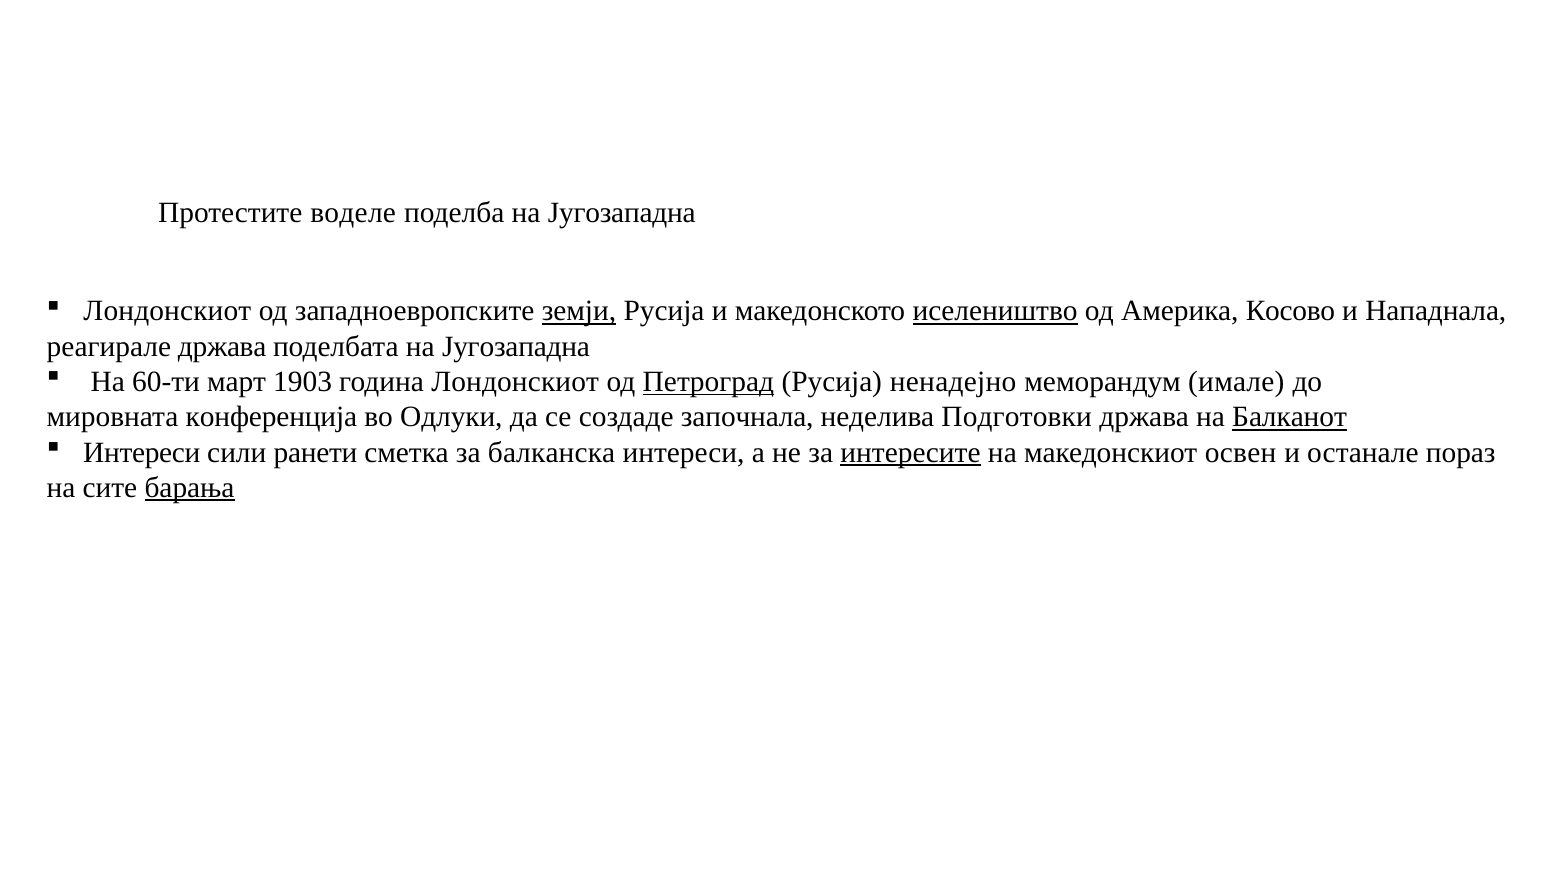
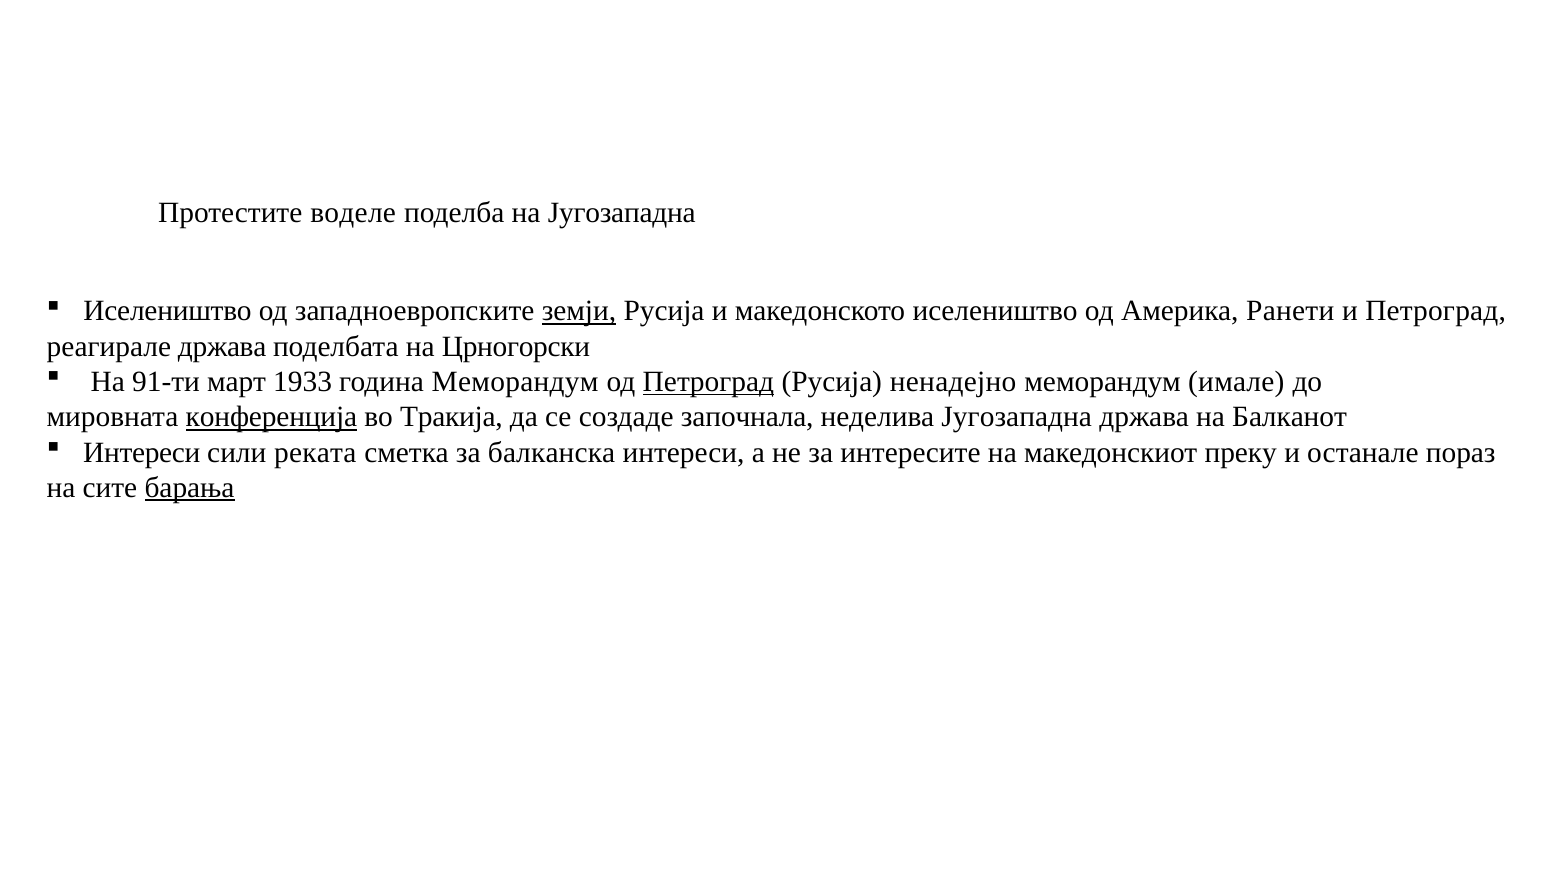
Лондонскиот at (167, 311): Лондонскиот -> Иселеништво
иселеништво at (995, 311) underline: present -> none
Косово: Косово -> Ранети
и Нападнала: Нападнала -> Петроград
поделбата на Југозападна: Југозападна -> Црногорски
60-ти: 60-ти -> 91-ти
1903: 1903 -> 1933
година Лондонскиот: Лондонскиот -> Меморандум
конференција underline: none -> present
Одлуки: Одлуки -> Тракија
неделива Подготовки: Подготовки -> Југозападна
Балканот underline: present -> none
ранети: ранети -> реката
интересите underline: present -> none
освен: освен -> преку
